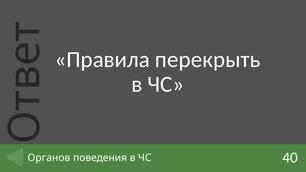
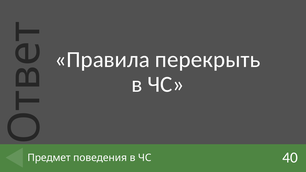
Органов: Органов -> Предмет
